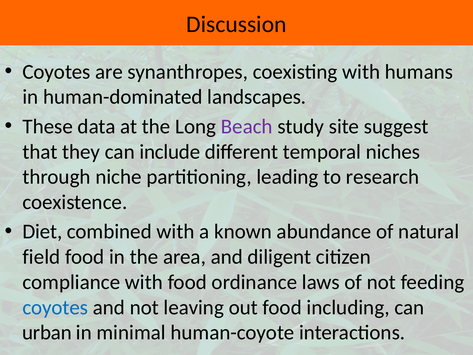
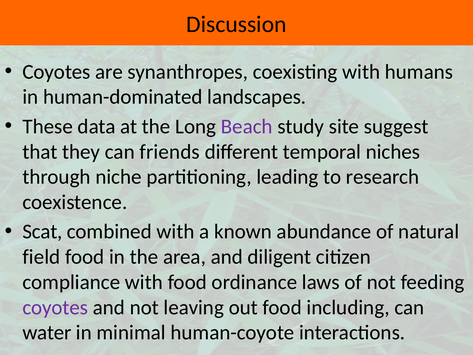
include: include -> friends
Diet: Diet -> Scat
coyotes at (55, 307) colour: blue -> purple
urban: urban -> water
